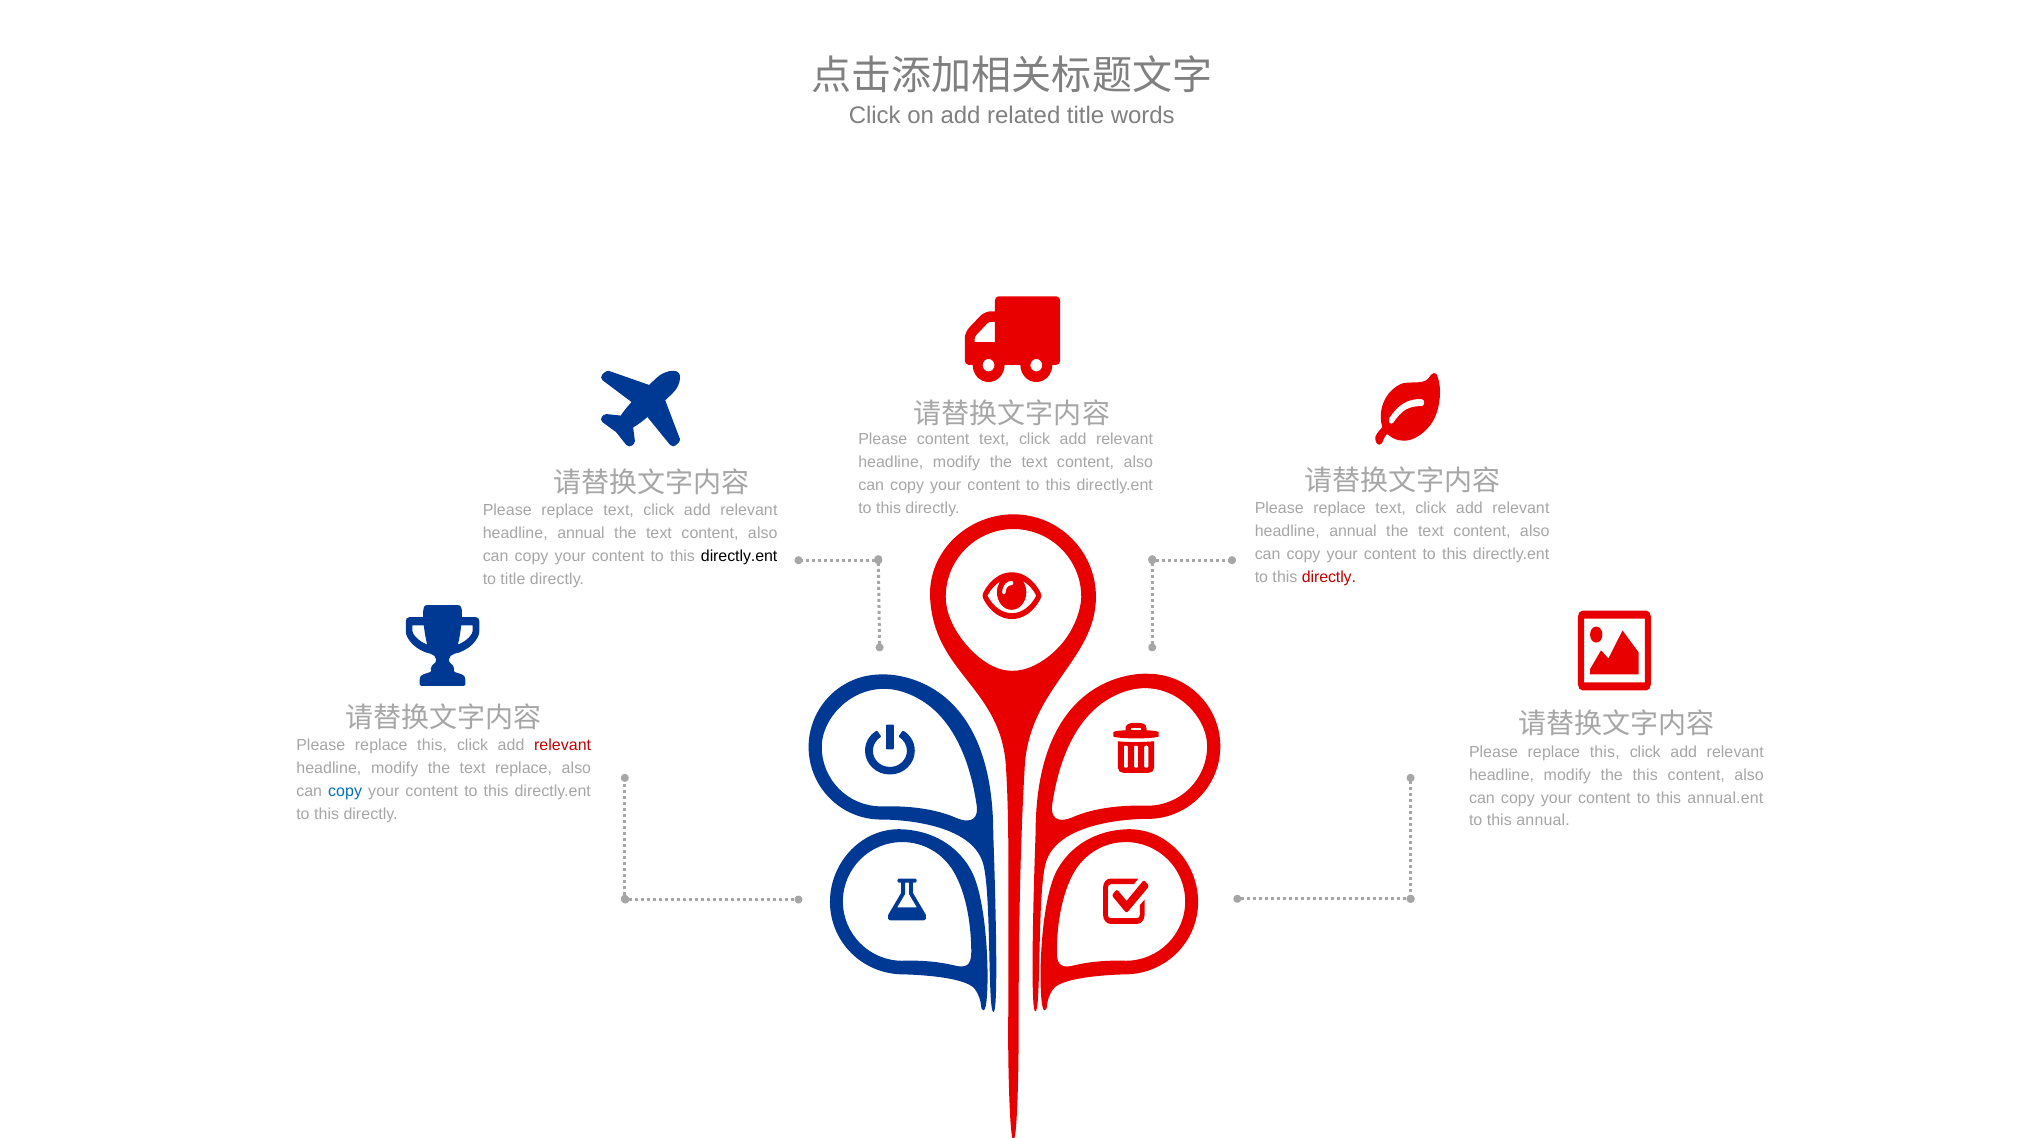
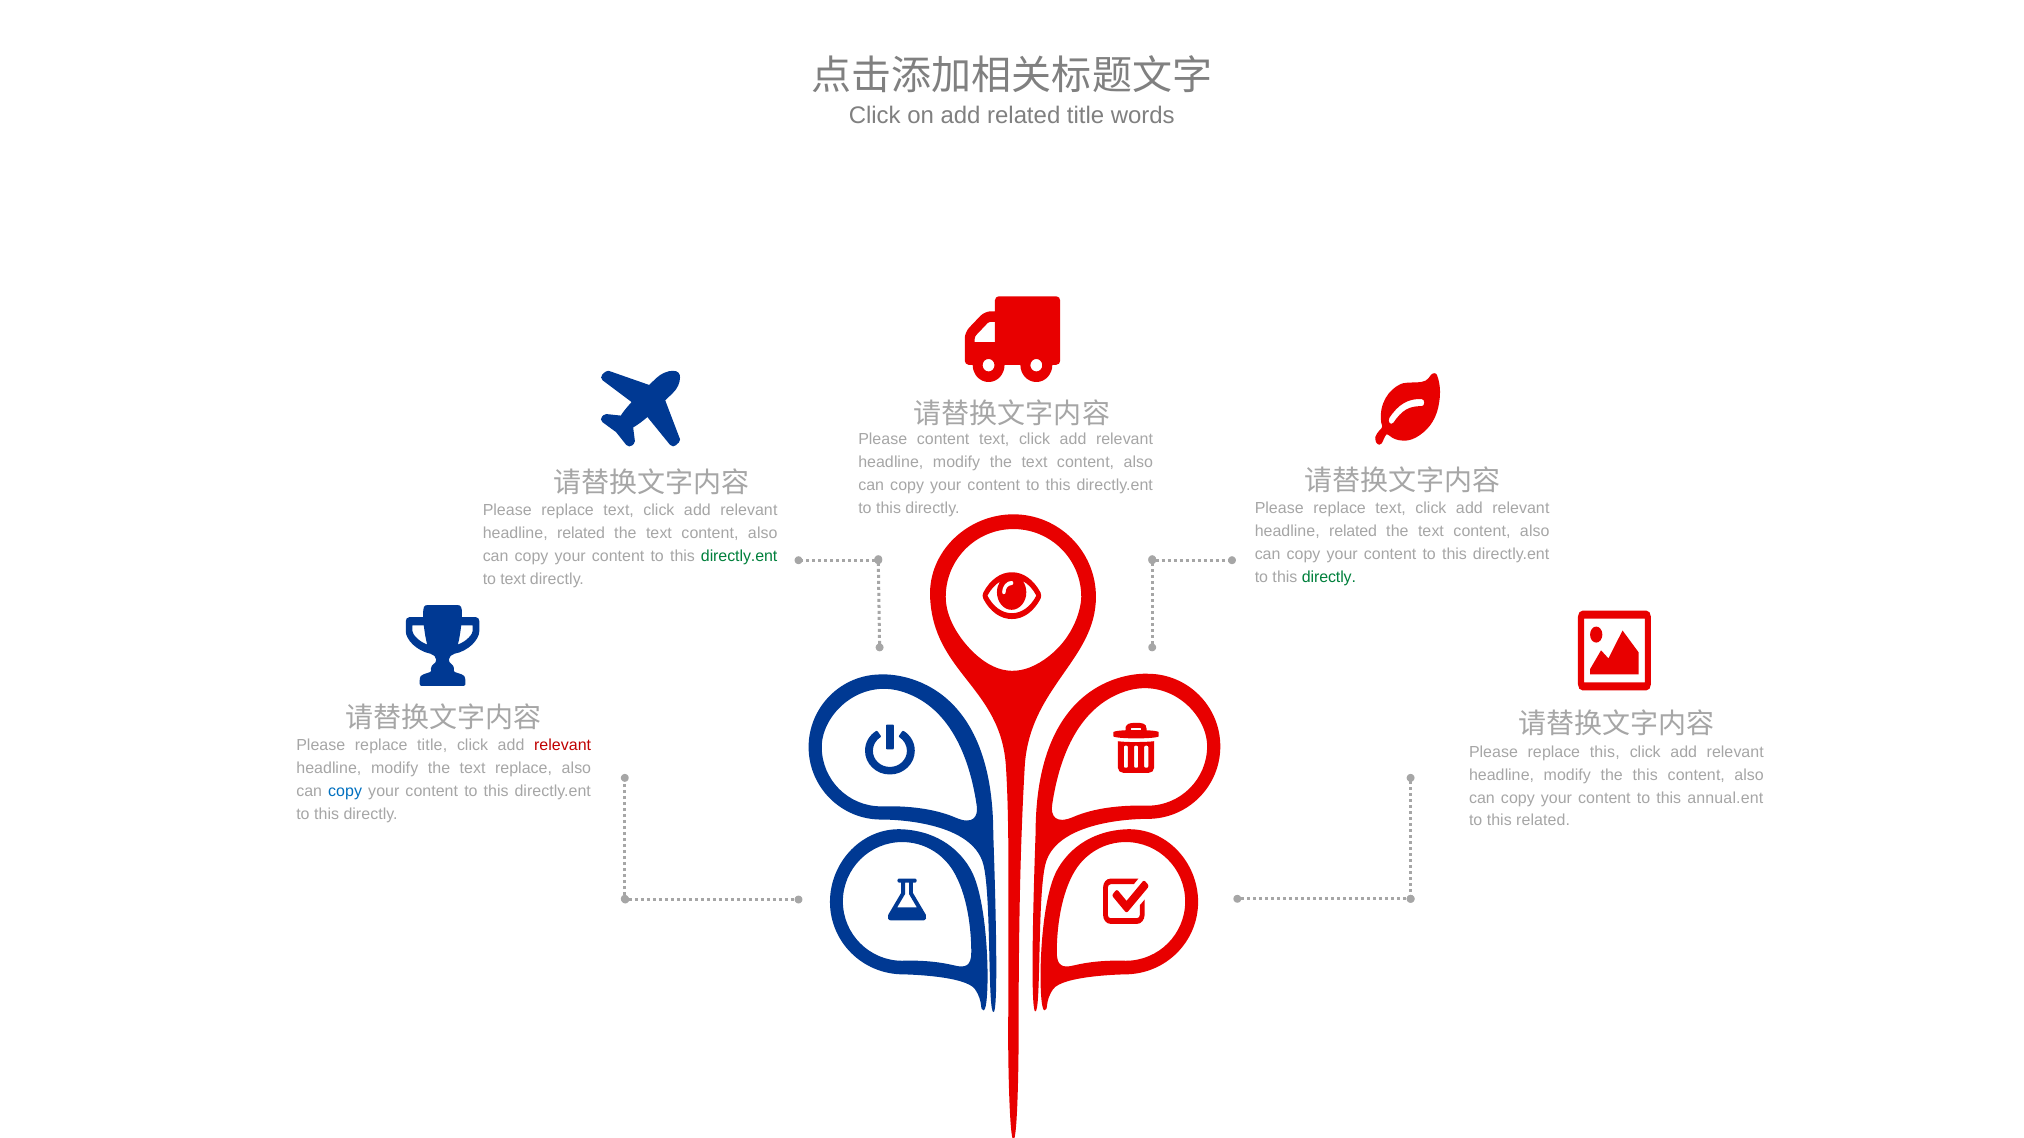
annual at (1353, 532): annual -> related
annual at (581, 534): annual -> related
directly.ent at (739, 557) colour: black -> green
directly at (1329, 577) colour: red -> green
to title: title -> text
this at (432, 746): this -> title
this annual: annual -> related
